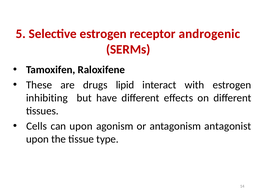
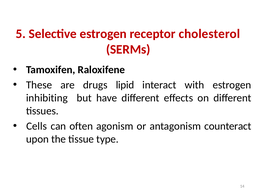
androgenic: androgenic -> cholesterol
can upon: upon -> often
antagonist: antagonist -> counteract
